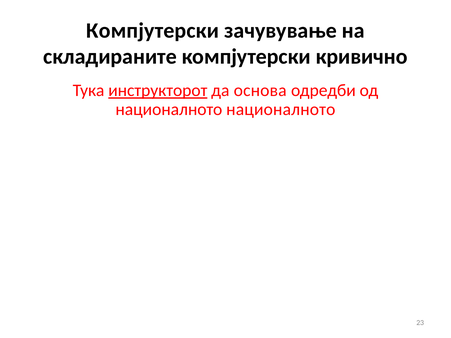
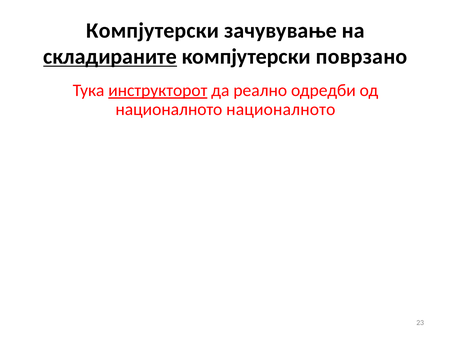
складираните underline: none -> present
кривично: кривично -> поврзано
основа: основа -> реално
